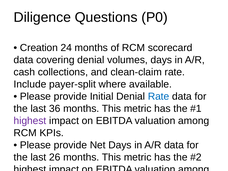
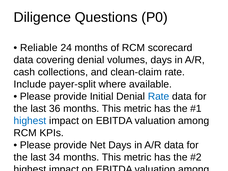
Creation: Creation -> Reliable
highest at (30, 121) colour: purple -> blue
26: 26 -> 34
